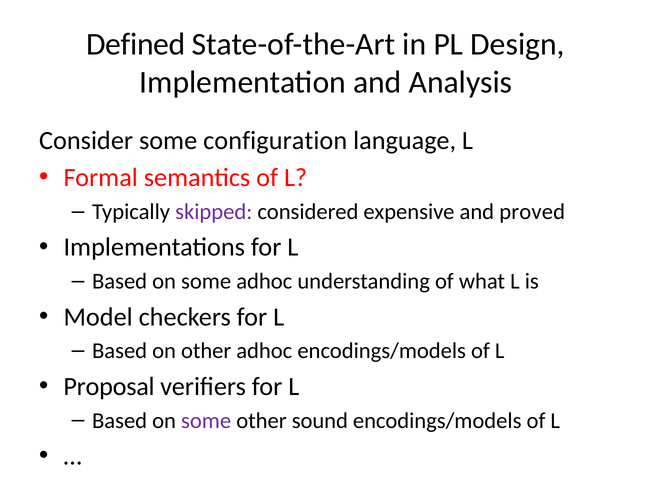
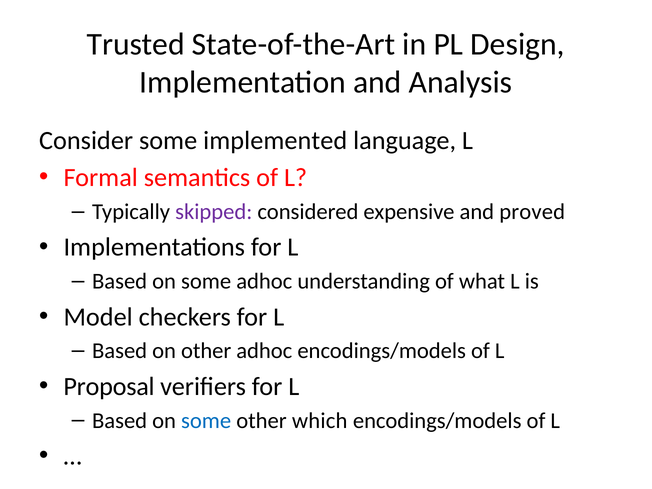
Defined: Defined -> Trusted
configuration: configuration -> implemented
some at (206, 421) colour: purple -> blue
sound: sound -> which
